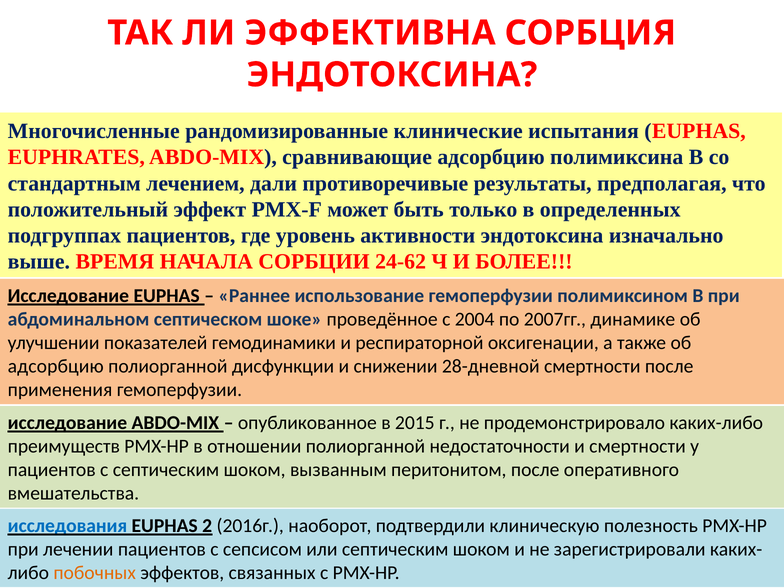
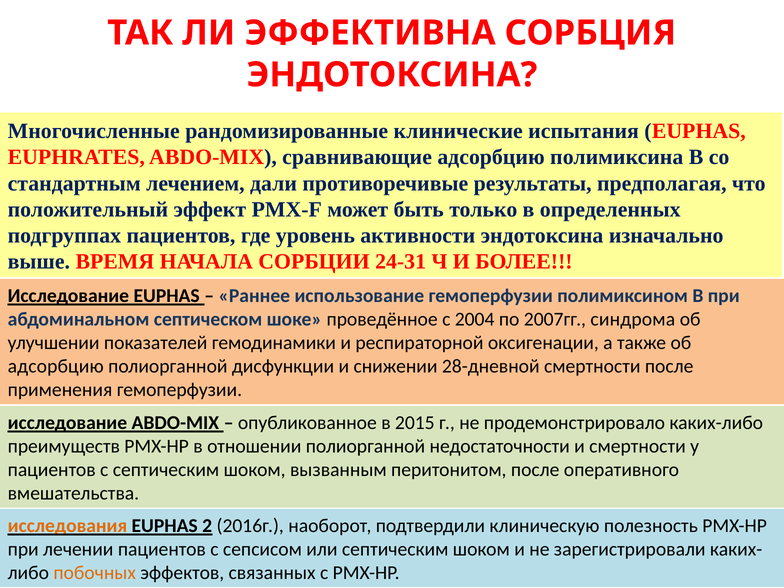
24-62: 24-62 -> 24-31
динамике: динамике -> синдрома
исследования colour: blue -> orange
